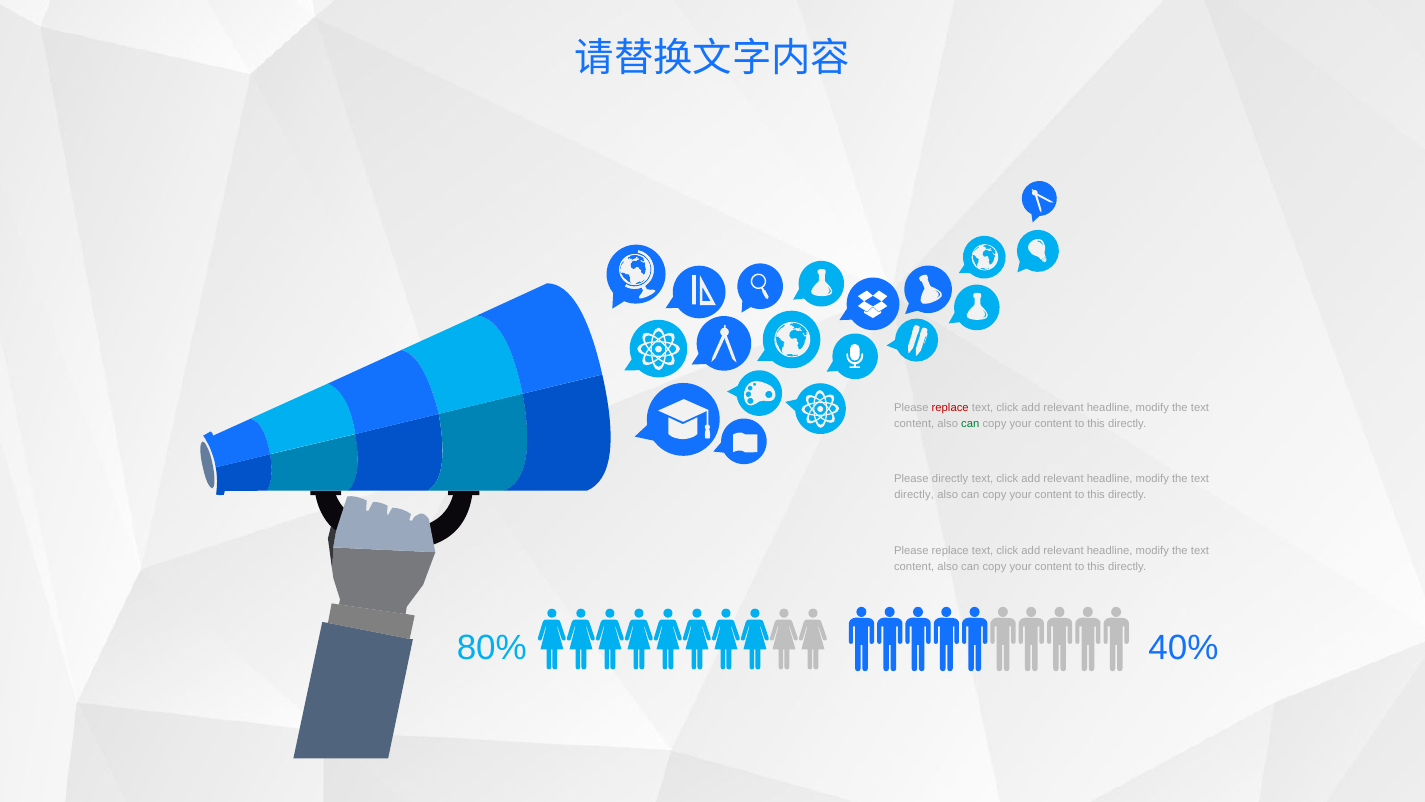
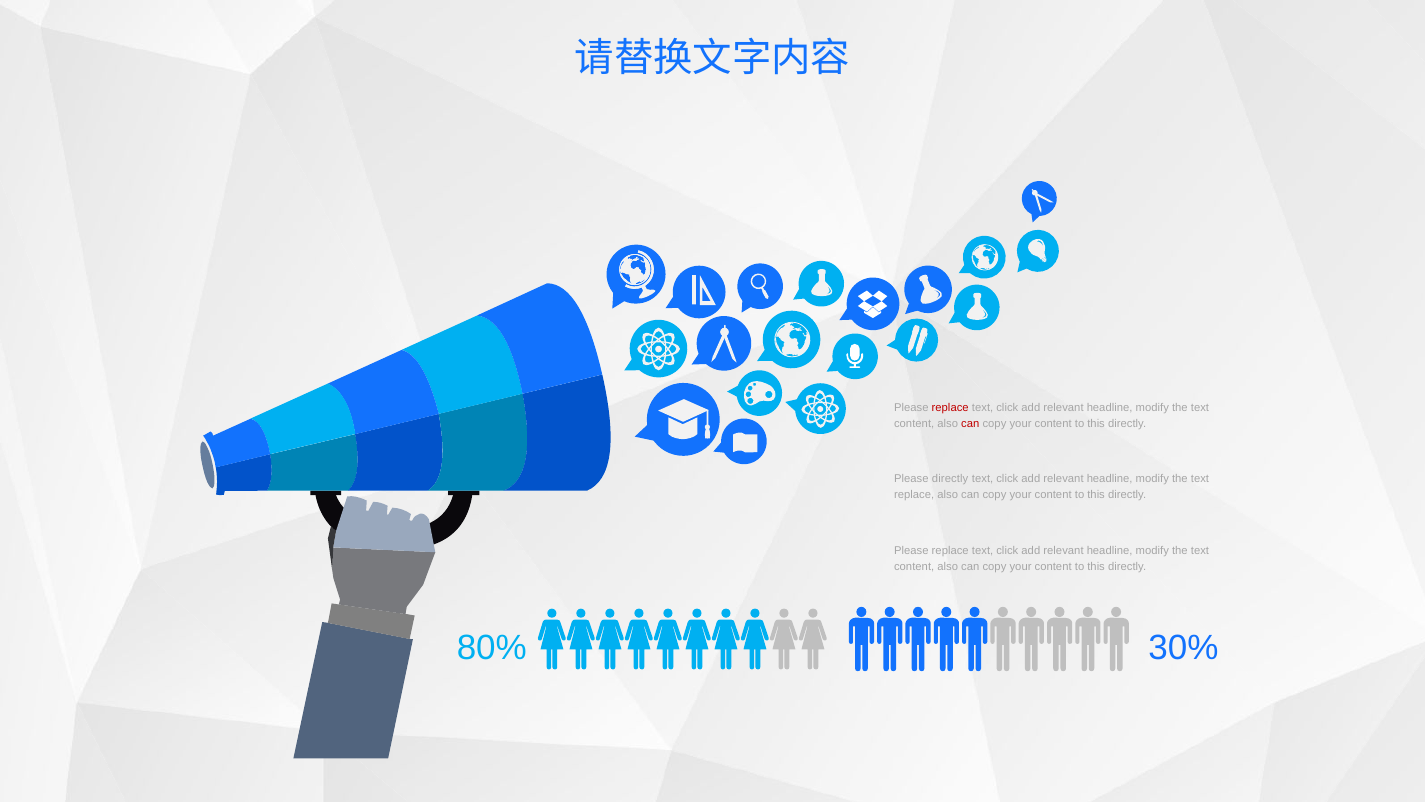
can at (970, 423) colour: green -> red
directly at (914, 495): directly -> replace
40%: 40% -> 30%
